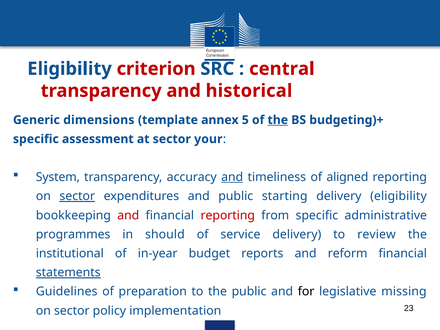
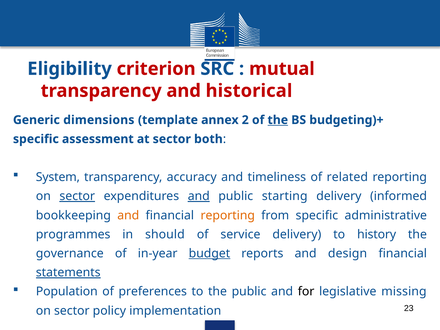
central: central -> mutual
5: 5 -> 2
your: your -> both
and at (232, 177) underline: present -> none
aligned: aligned -> related
and at (199, 196) underline: none -> present
delivery eligibility: eligibility -> informed
and at (128, 215) colour: red -> orange
reporting at (228, 215) colour: red -> orange
review: review -> history
institutional: institutional -> governance
budget underline: none -> present
reform: reform -> design
Guidelines: Guidelines -> Population
preparation: preparation -> preferences
